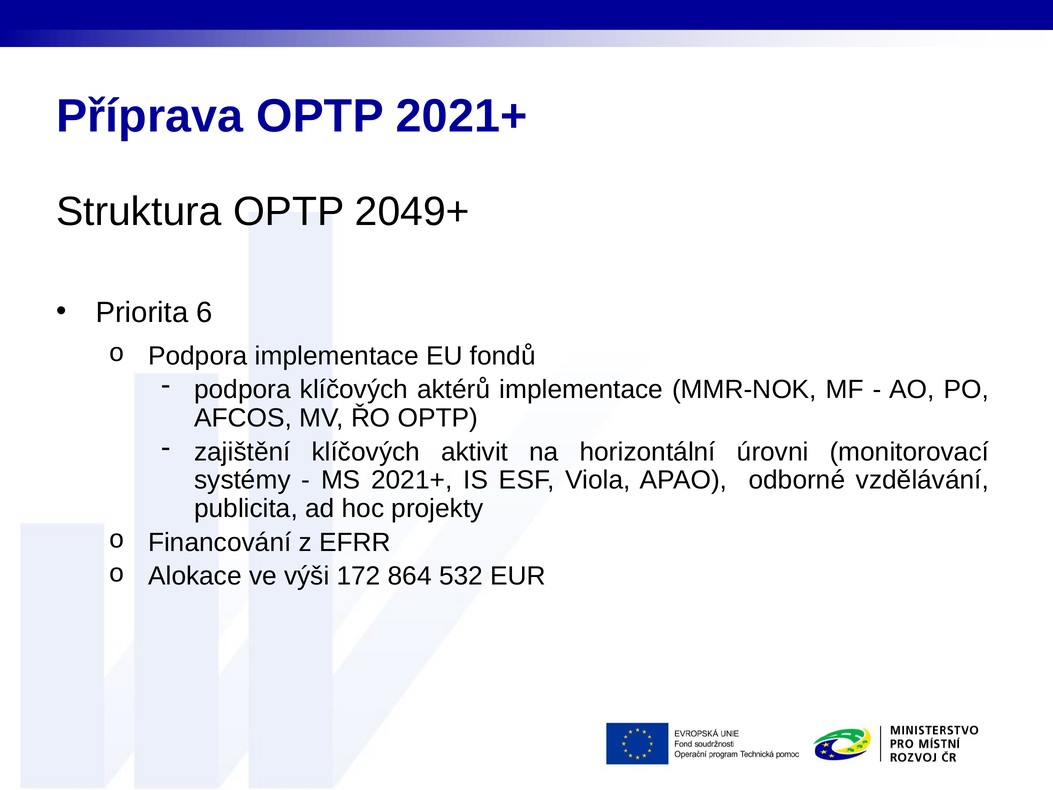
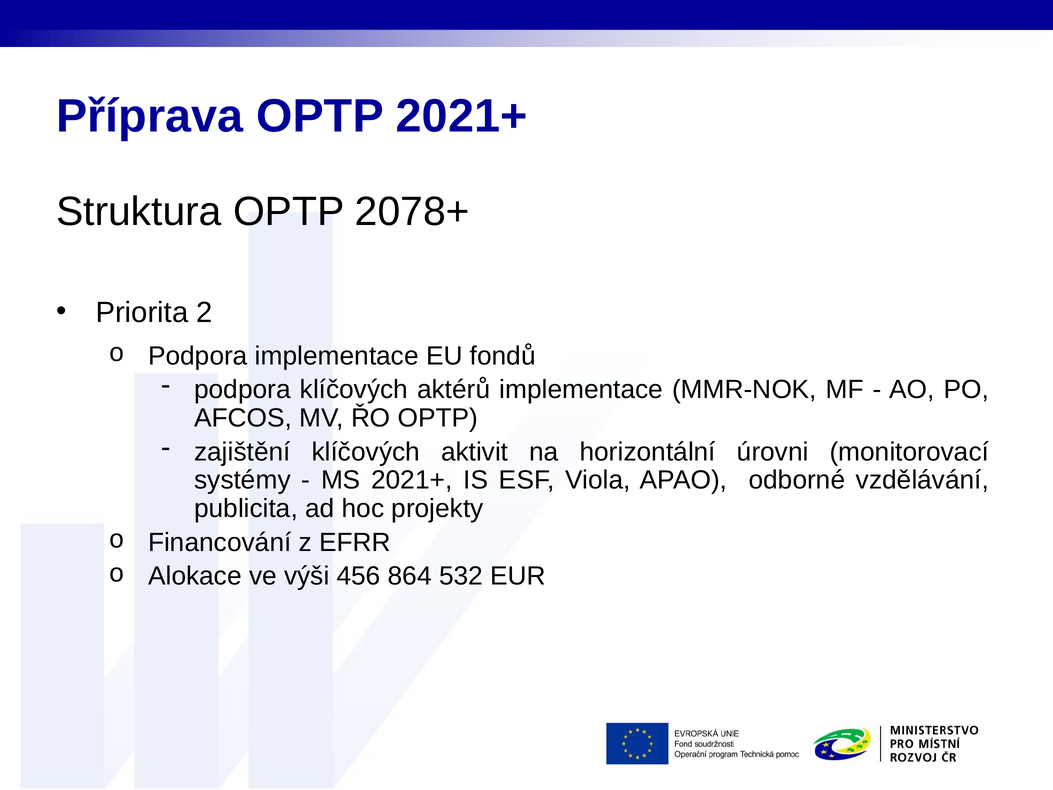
2049+: 2049+ -> 2078+
6: 6 -> 2
172: 172 -> 456
